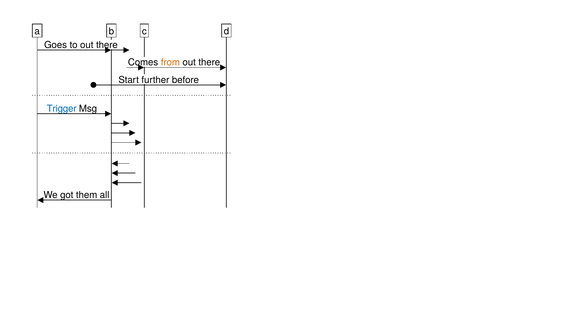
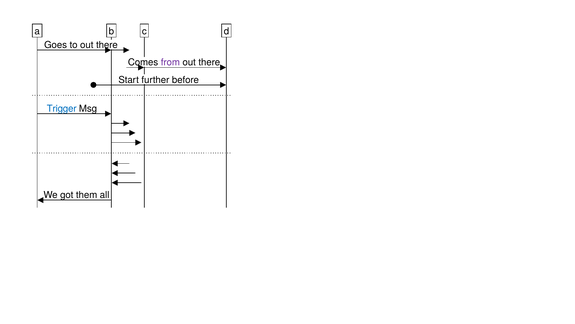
from colour: orange -> purple
